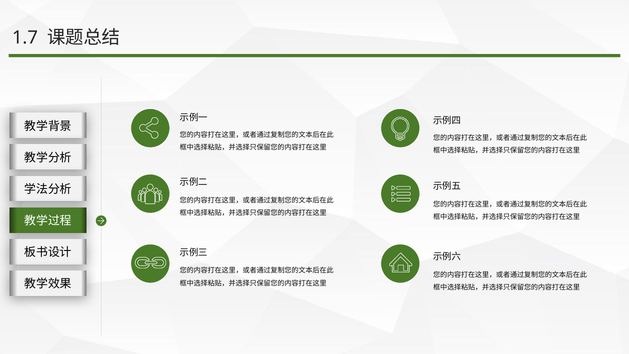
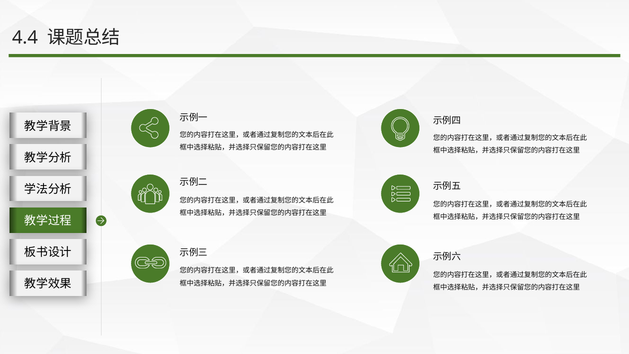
1.7: 1.7 -> 4.4
